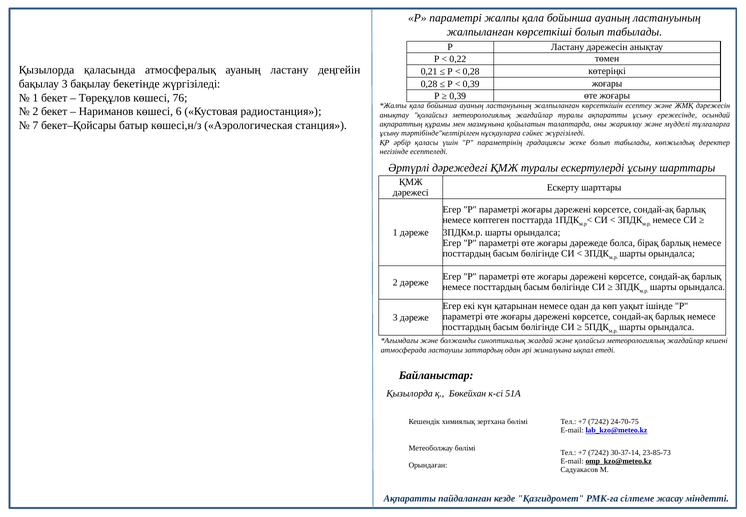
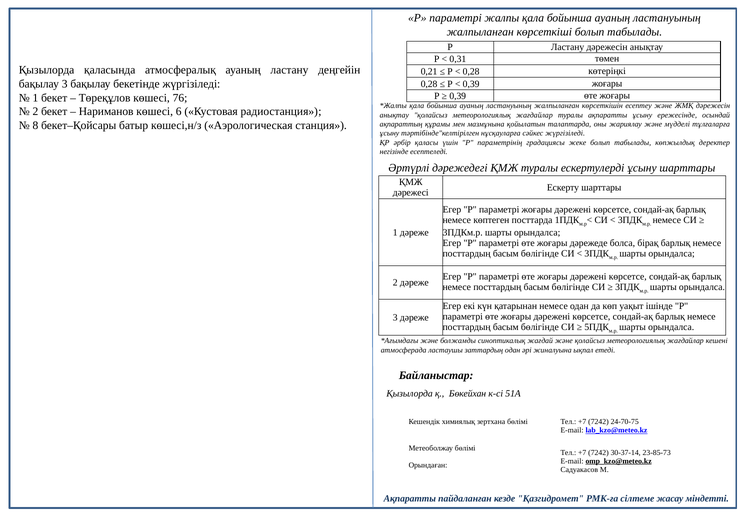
0,22: 0,22 -> 0,31
7: 7 -> 8
